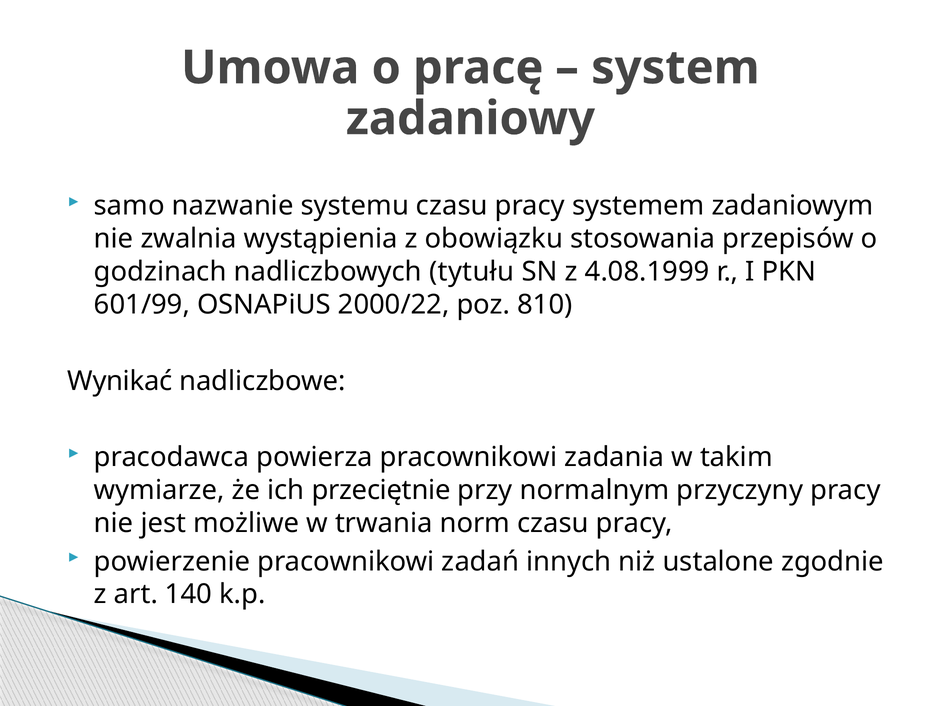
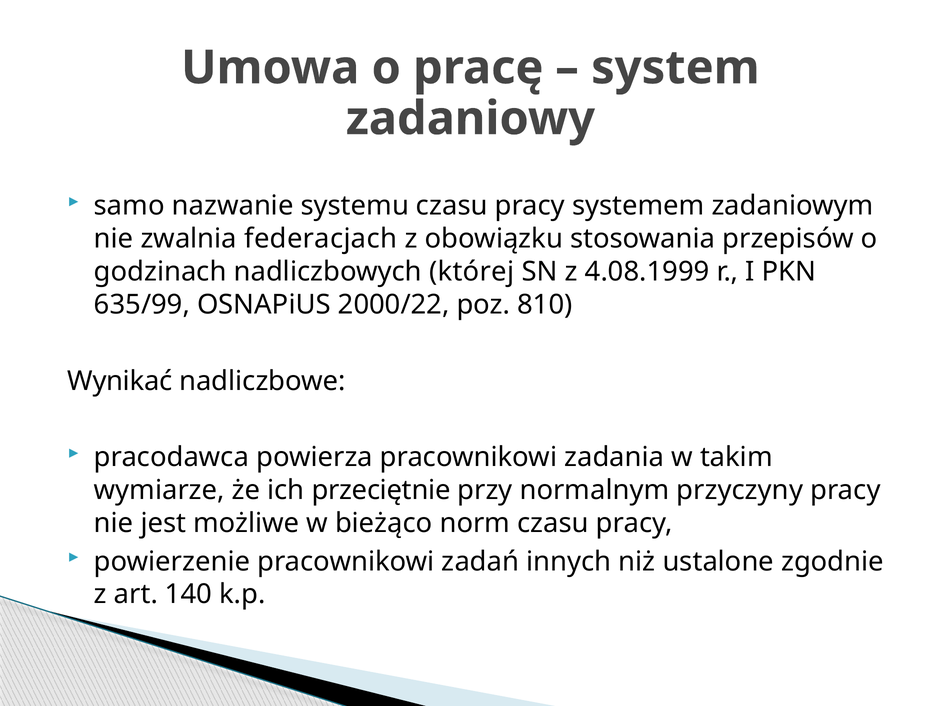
wystąpienia: wystąpienia -> federacjach
tytułu: tytułu -> której
601/99: 601/99 -> 635/99
trwania: trwania -> bieżąco
